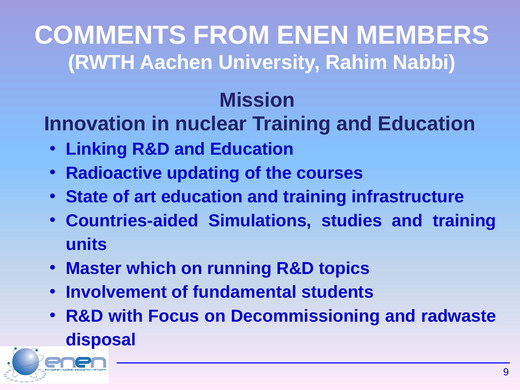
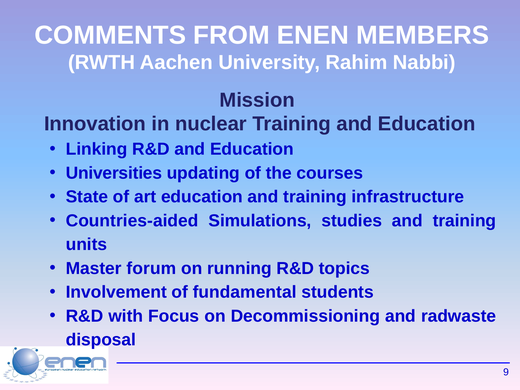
Radioactive: Radioactive -> Universities
which: which -> forum
